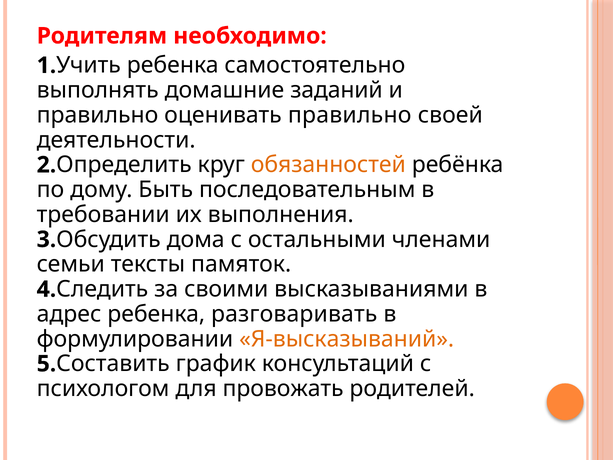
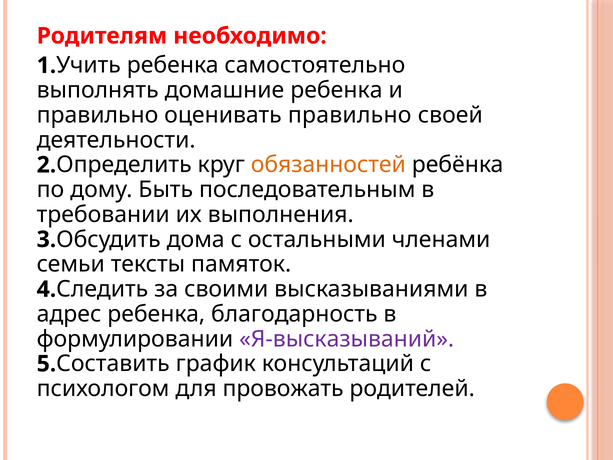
домашние заданий: заданий -> ребенка
разговаривать: разговаривать -> благодарность
Я-высказываний colour: orange -> purple
